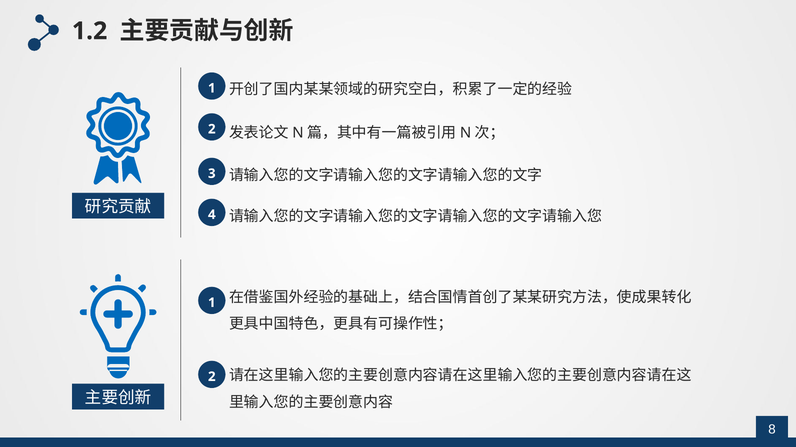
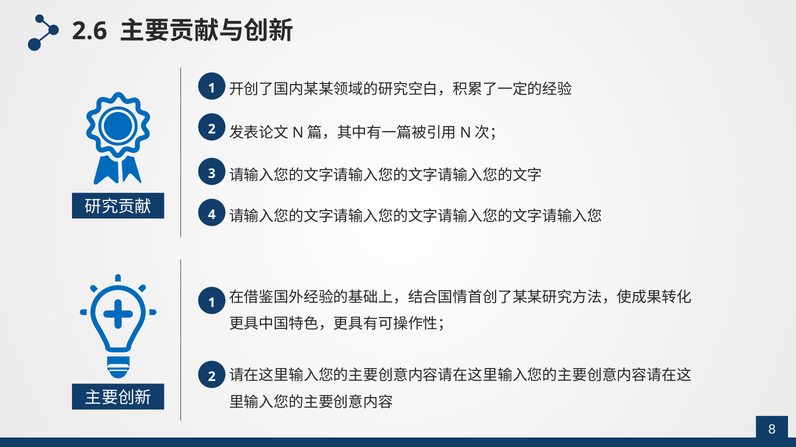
1.2: 1.2 -> 2.6
